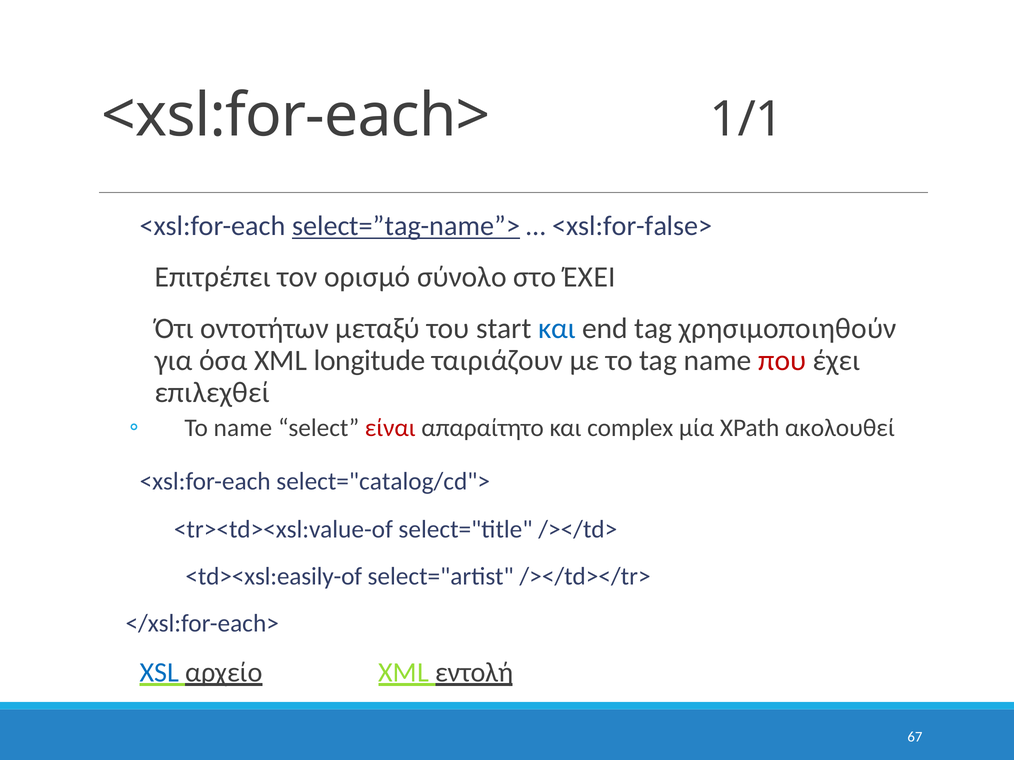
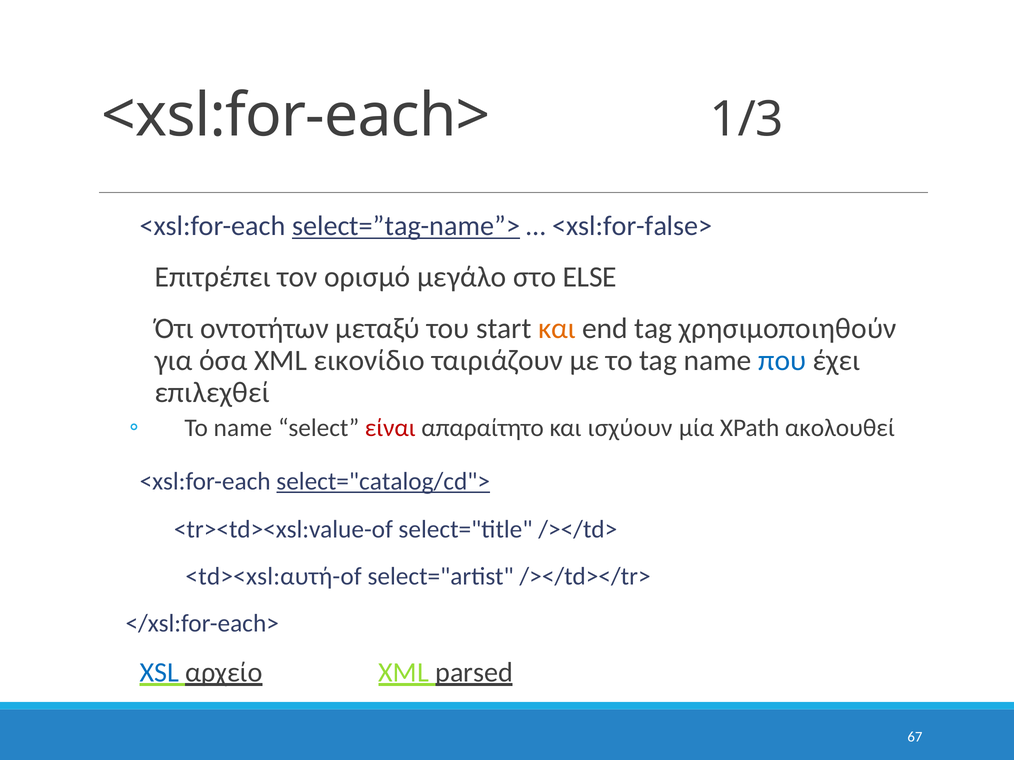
1/1: 1/1 -> 1/3
σύνολο: σύνολο -> μεγάλο
στο ΈΧΕΙ: ΈΧΕΙ -> ELSE
και at (557, 329) colour: blue -> orange
longitude: longitude -> εικονίδιο
που colour: red -> blue
complex: complex -> ισχύουν
select="catalog/cd"> underline: none -> present
<td><xsl:easily-of: <td><xsl:easily-of -> <td><xsl:αυτή-of
εντολή: εντολή -> parsed
